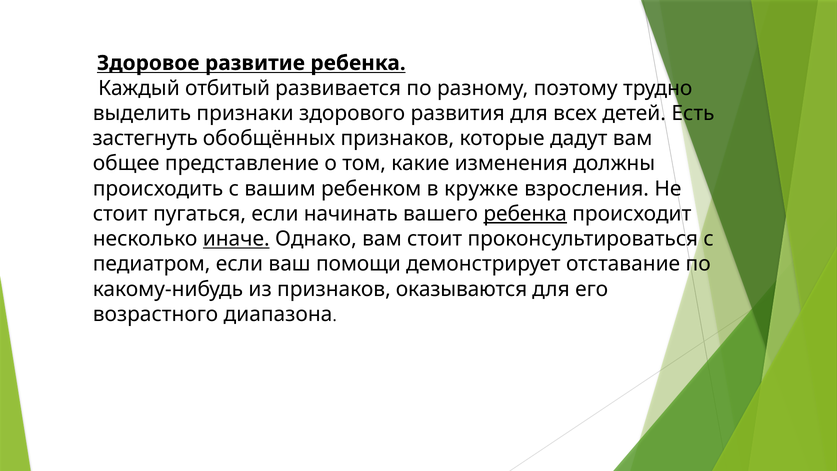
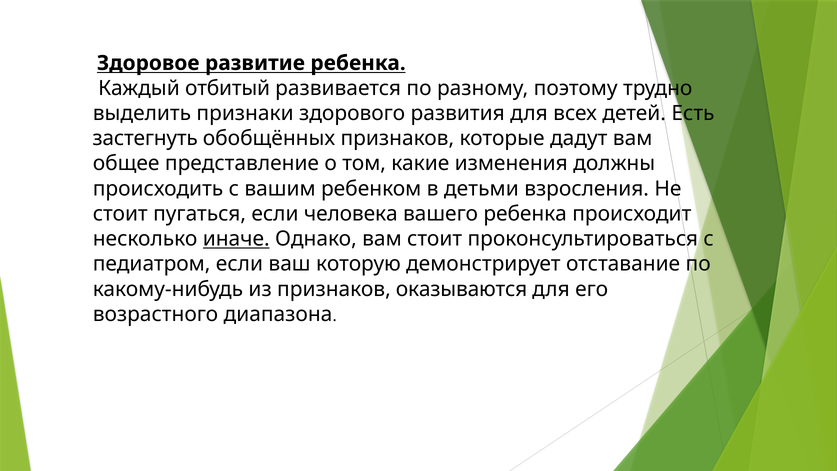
кружке: кружке -> детьми
начинать: начинать -> человека
ребенка at (525, 214) underline: present -> none
помощи: помощи -> которую
